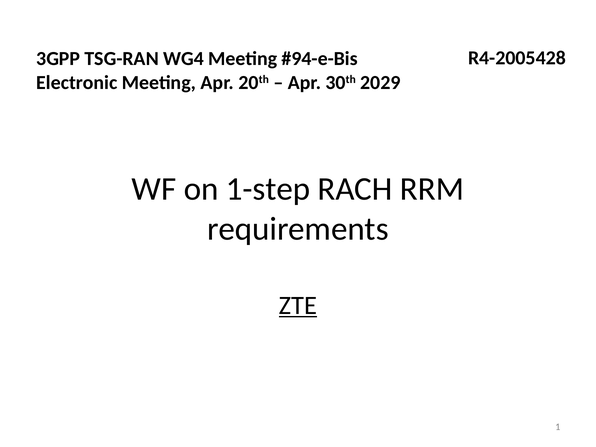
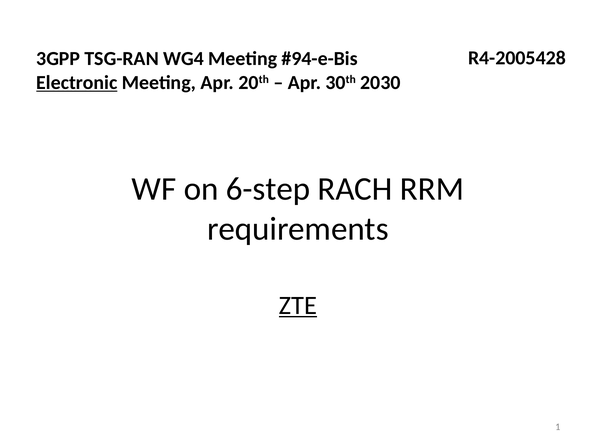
Electronic underline: none -> present
2029: 2029 -> 2030
1-step: 1-step -> 6-step
